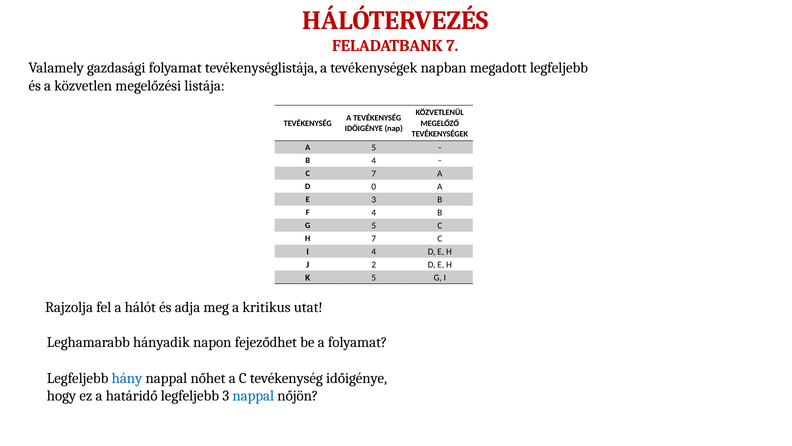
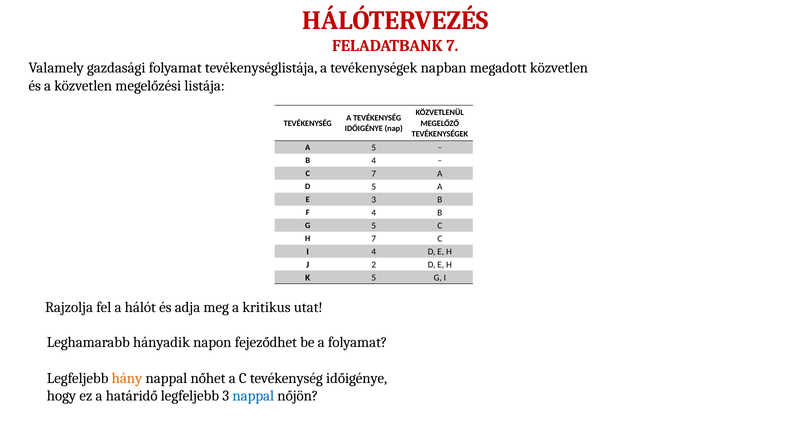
megadott legfeljebb: legfeljebb -> közvetlen
D 0: 0 -> 5
hány colour: blue -> orange
